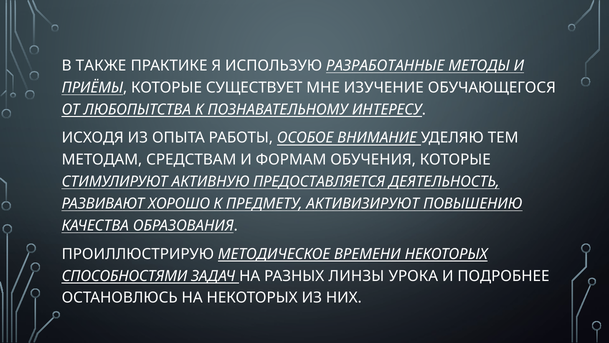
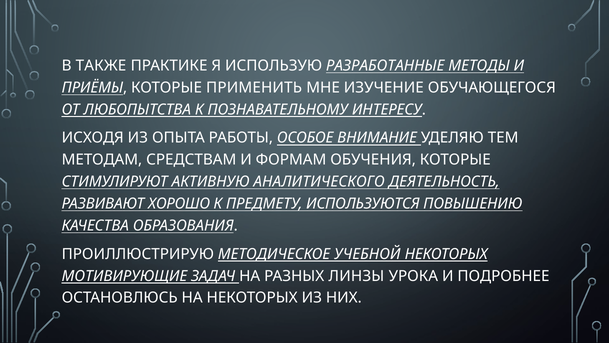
СУЩЕСТВУЕТ: СУЩЕСТВУЕТ -> ПРИМЕНИТЬ
ПРЕДОСТАВЛЯЕТСЯ: ПРЕДОСТАВЛЯЕТСЯ -> АНАЛИТИЧЕСКОГО
АКТИВИЗИРУЮТ: АКТИВИЗИРУЮТ -> ИСПОЛЬЗУЮТСЯ
ВРЕМЕНИ: ВРЕМЕНИ -> УЧЕБНОЙ
СПОСОБНОСТЯМИ: СПОСОБНОСТЯМИ -> МОТИВИРУЮЩИЕ
